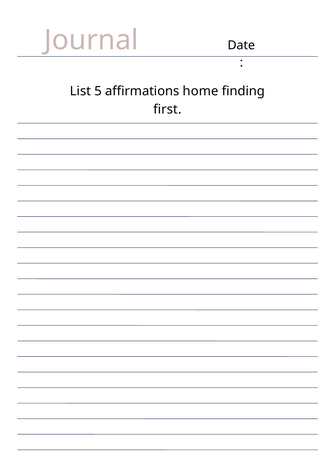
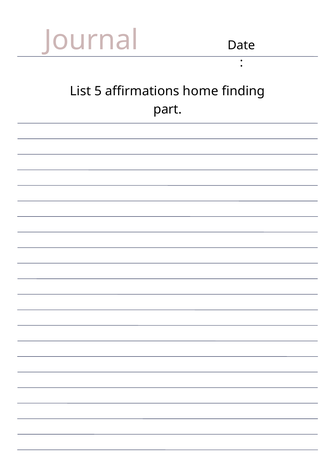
first: first -> part
